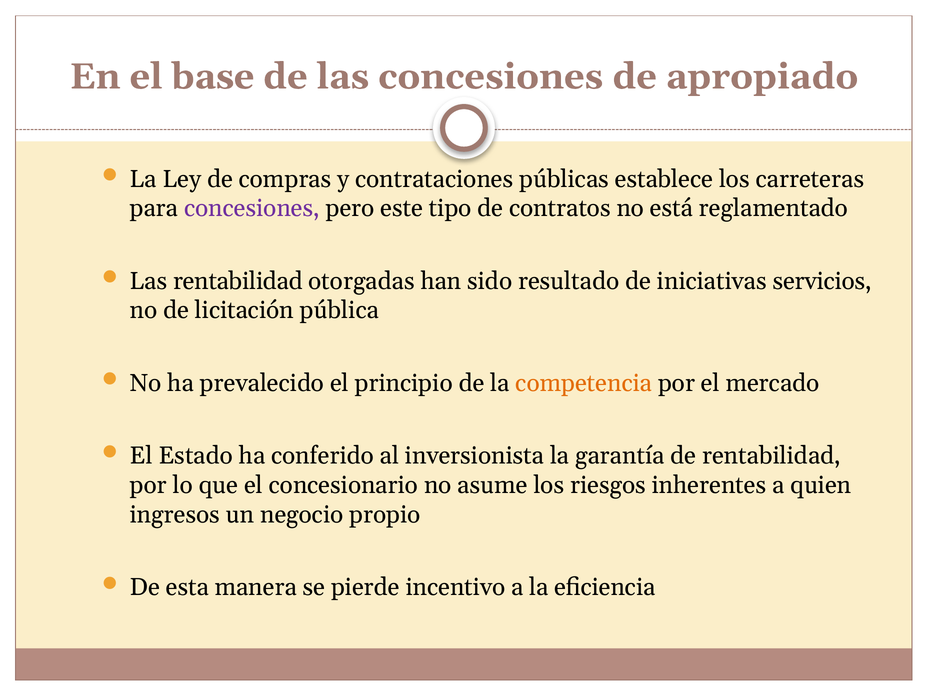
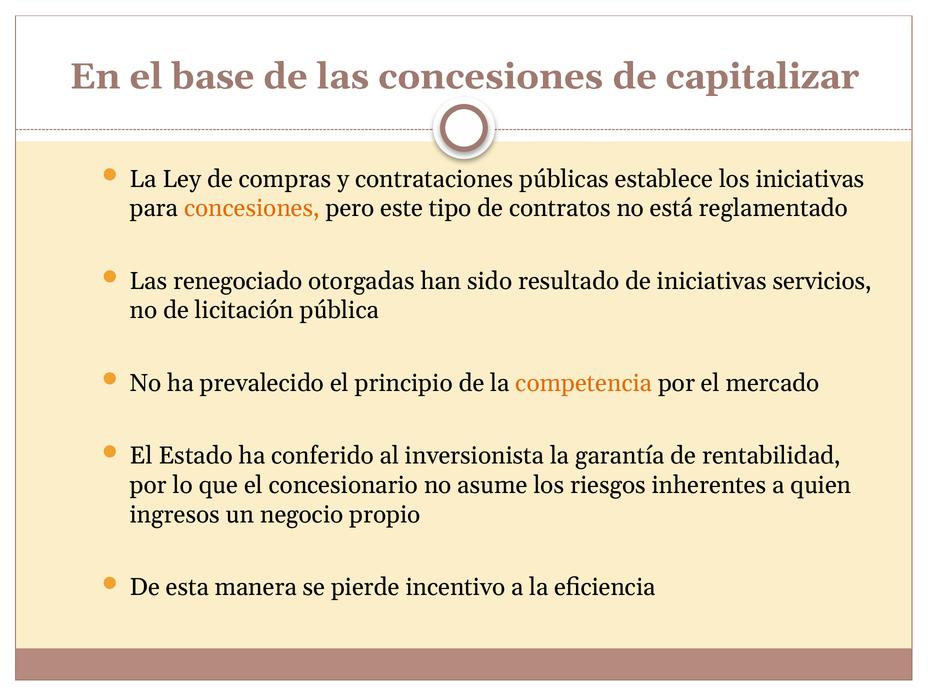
apropiado: apropiado -> capitalizar
los carreteras: carreteras -> iniciativas
concesiones at (252, 208) colour: purple -> orange
Las rentabilidad: rentabilidad -> renegociado
